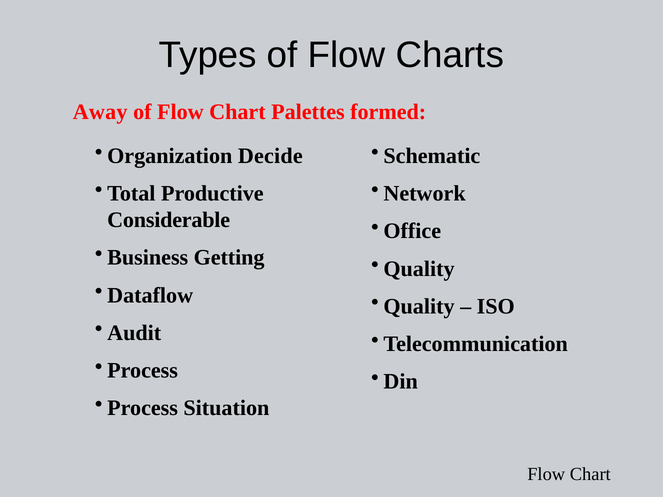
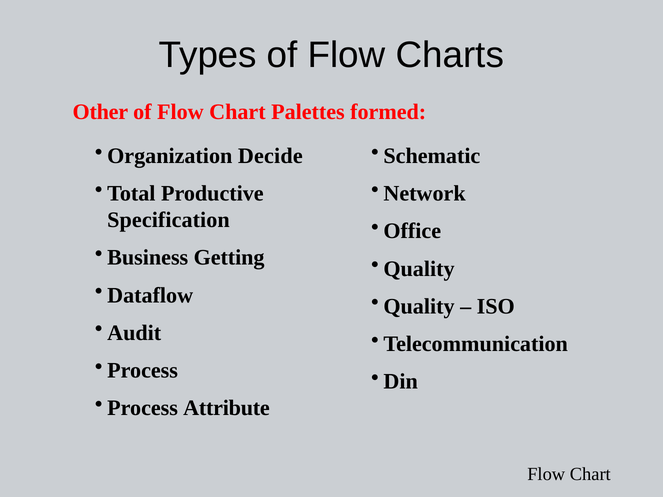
Away: Away -> Other
Considerable: Considerable -> Specification
Situation: Situation -> Attribute
